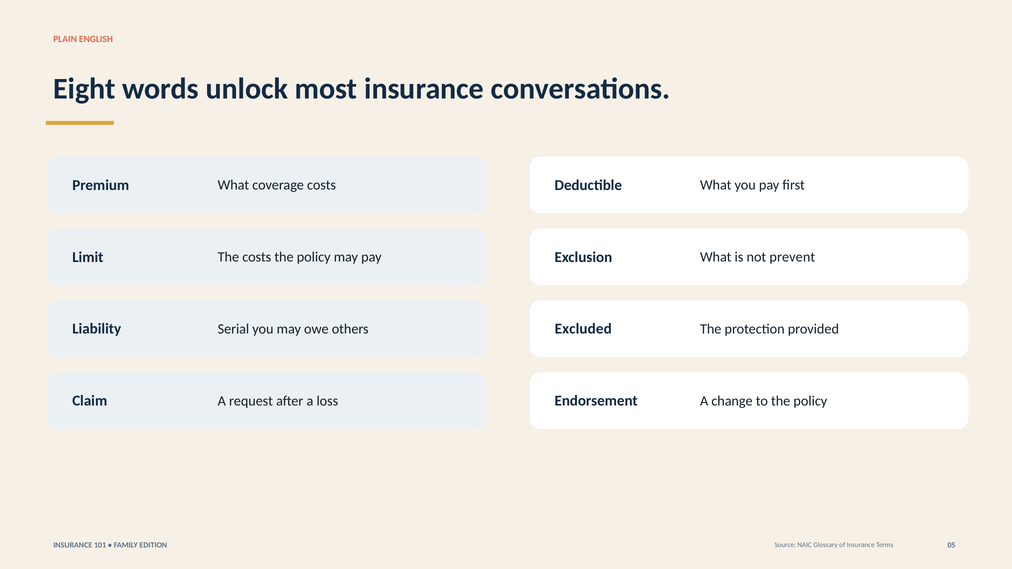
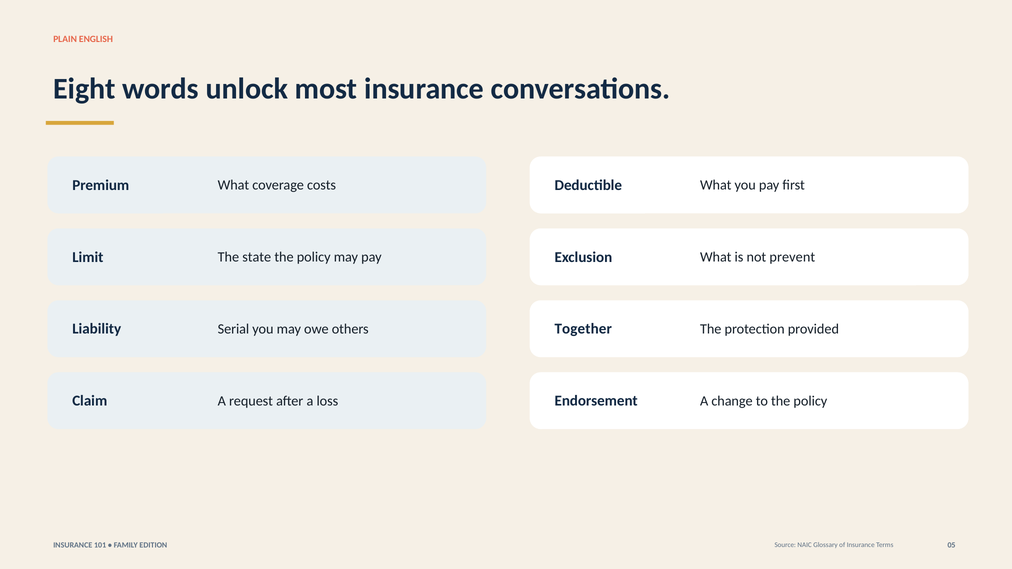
The costs: costs -> state
Excluded: Excluded -> Together
